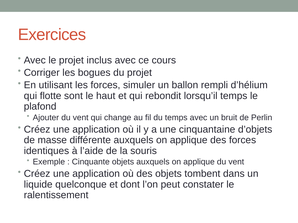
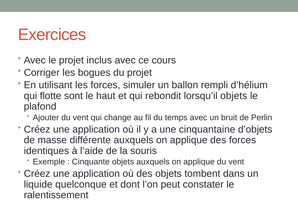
lorsqu’il temps: temps -> objets
